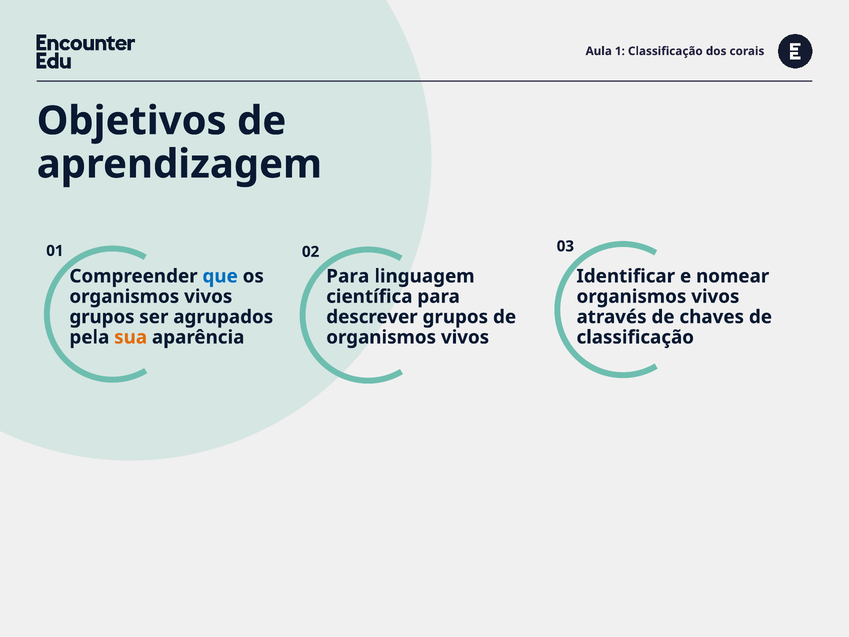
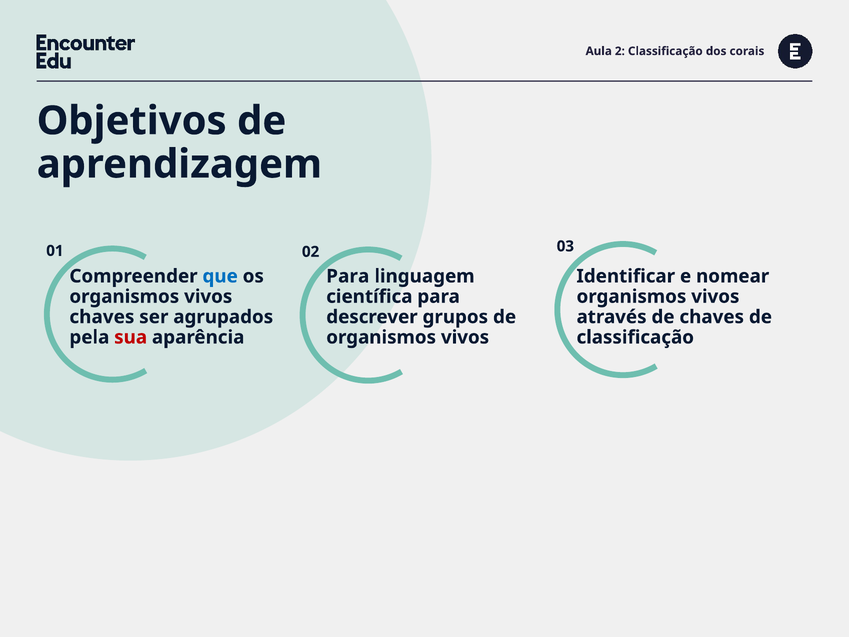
1: 1 -> 2
grupos at (102, 317): grupos -> chaves
sua colour: orange -> red
